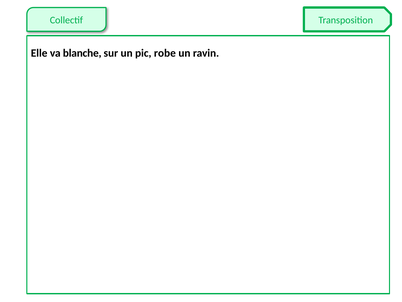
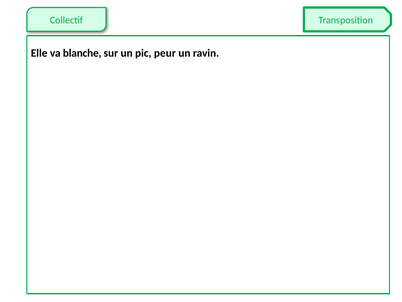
robe: robe -> peur
